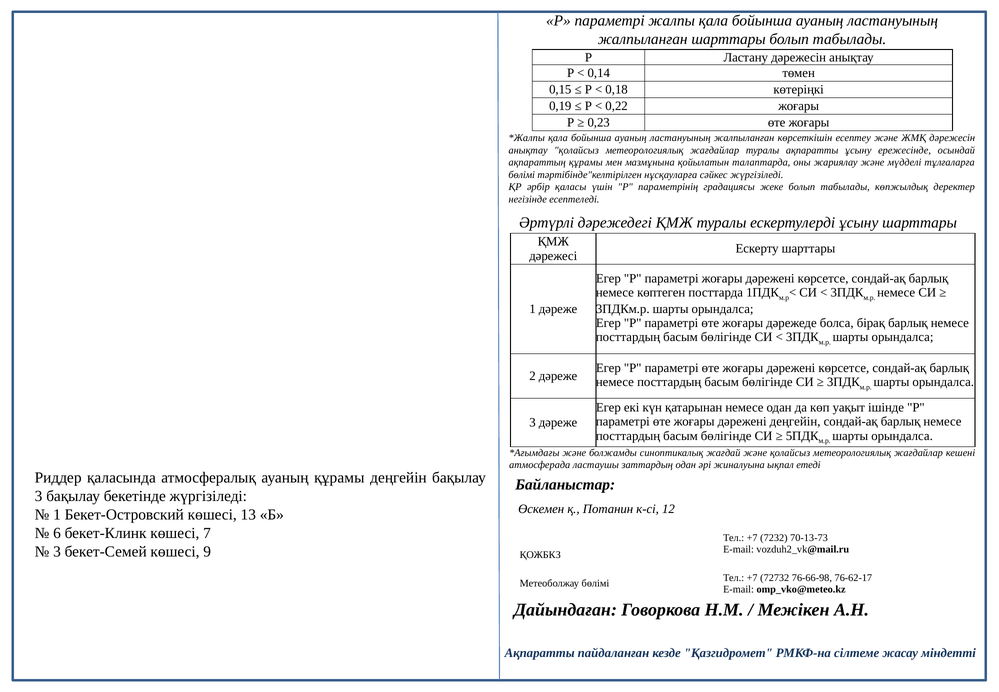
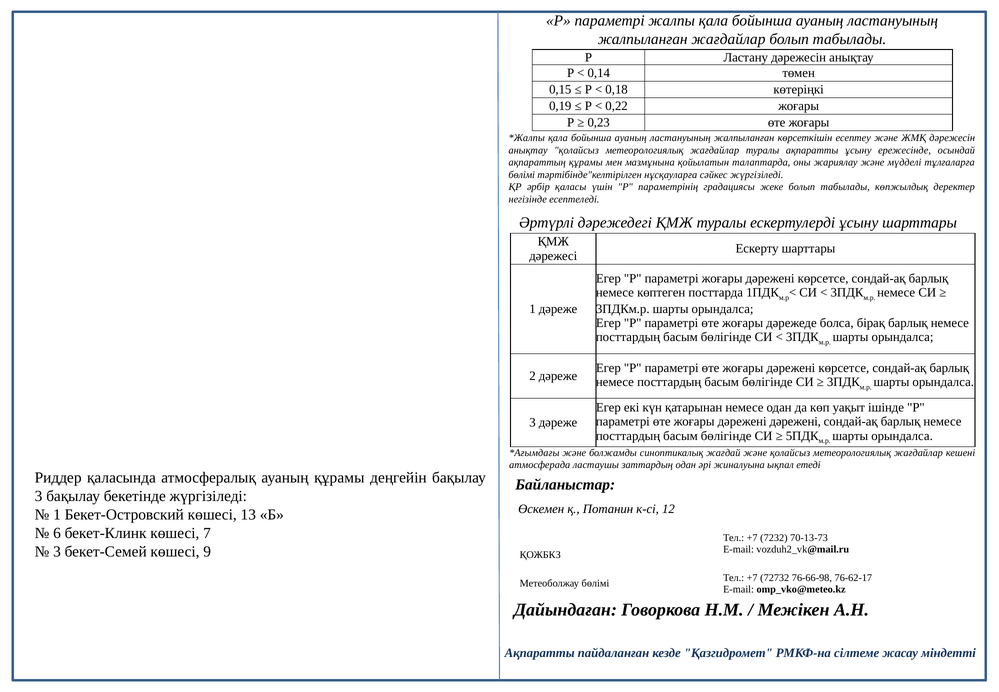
жалпыланған шарттары: шарттары -> жағдайлар
дәрежені деңгейін: деңгейін -> дәрежені
